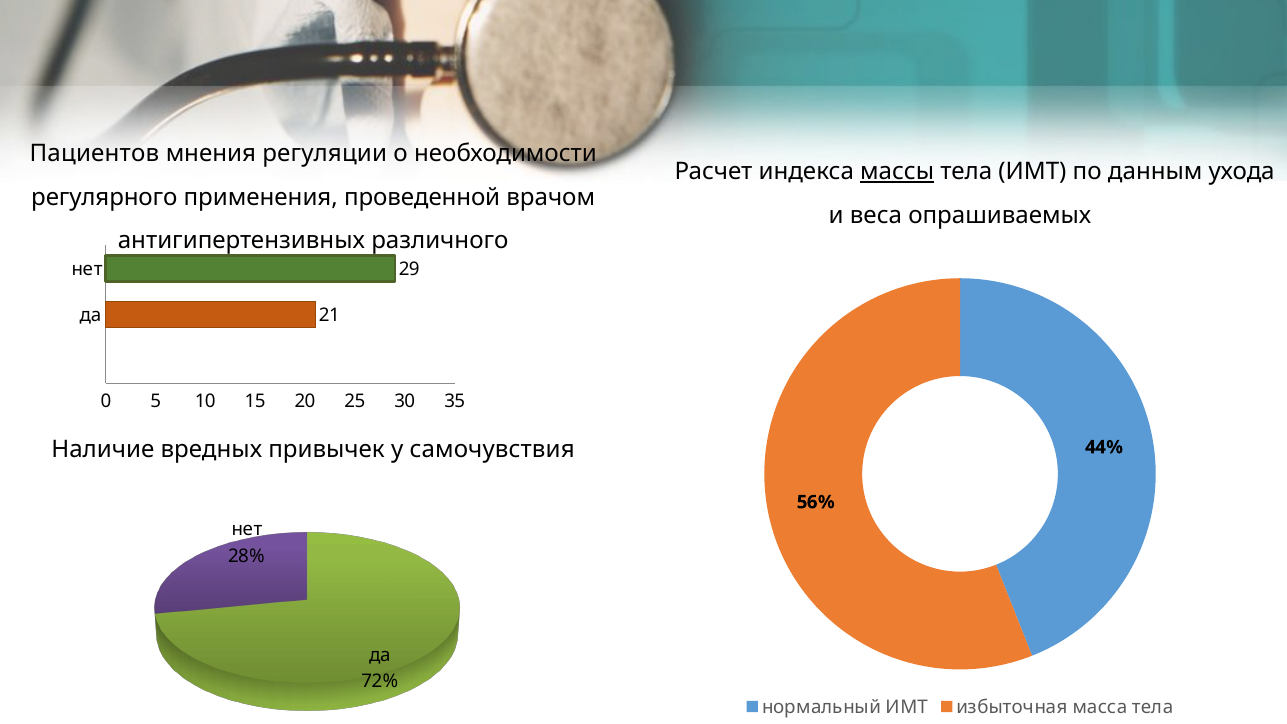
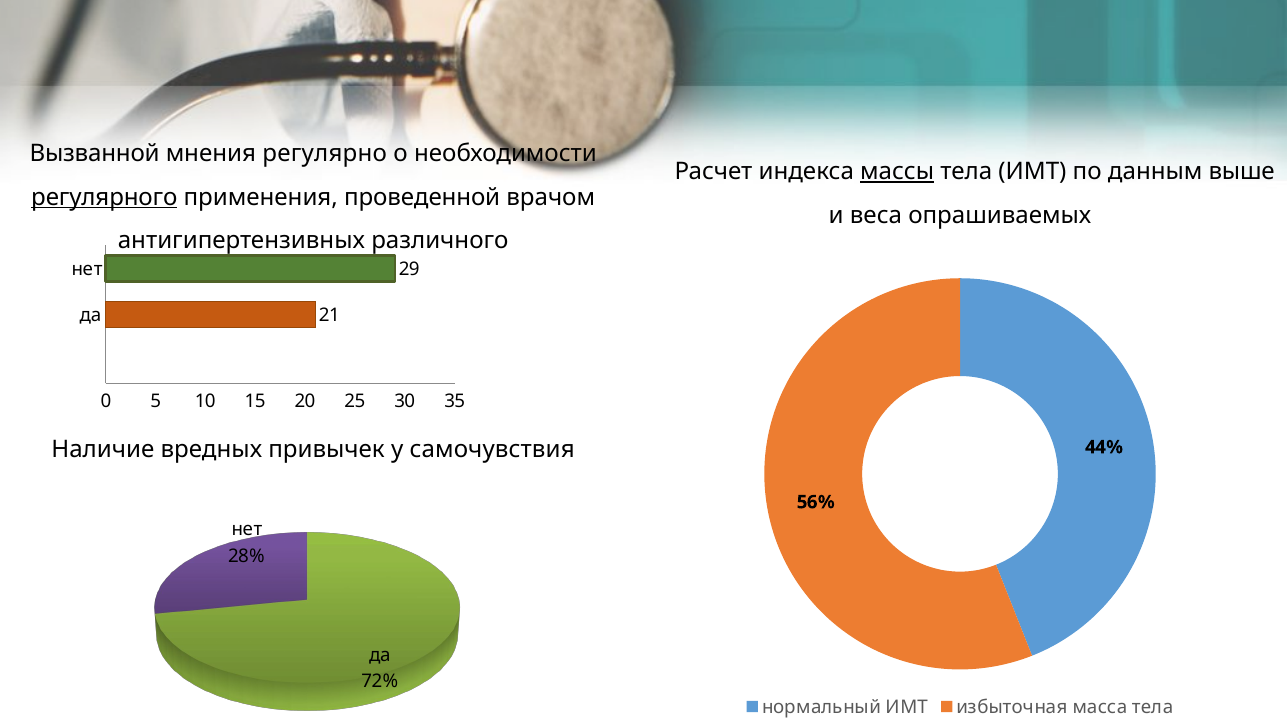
Пациентов: Пациентов -> Вызванной
регуляции: регуляции -> регулярно
ухода: ухода -> выше
регулярного underline: none -> present
